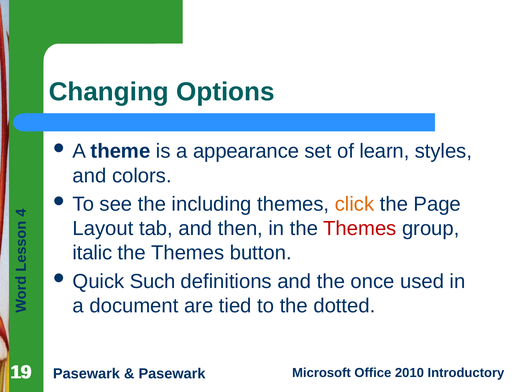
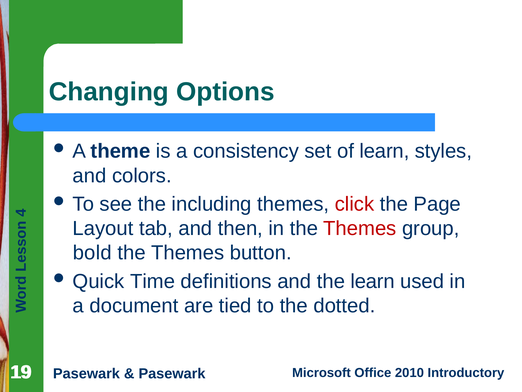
appearance: appearance -> consistency
click colour: orange -> red
italic: italic -> bold
Such: Such -> Time
the once: once -> learn
